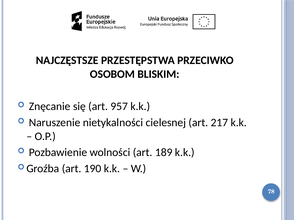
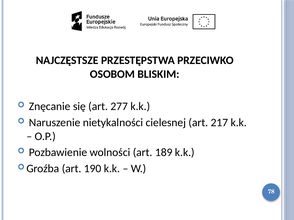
957: 957 -> 277
